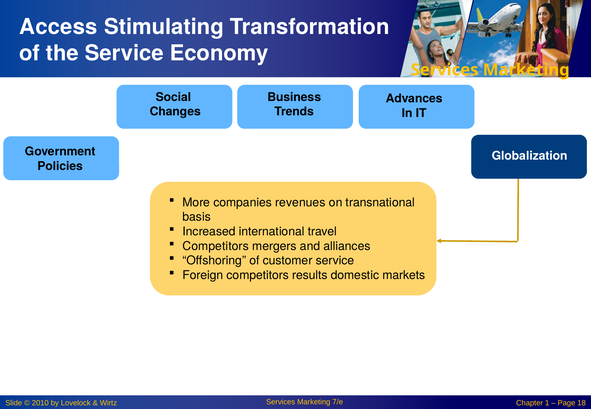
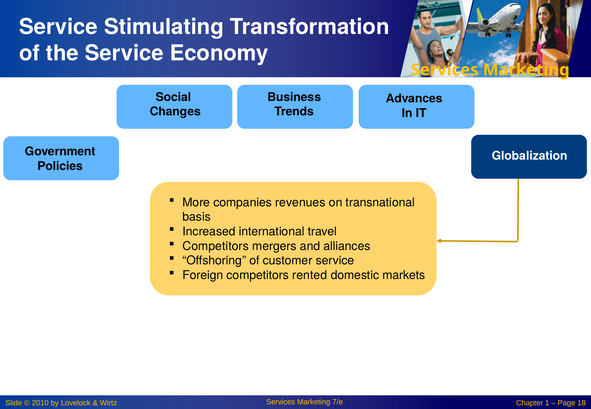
Access at (58, 27): Access -> Service
results: results -> rented
